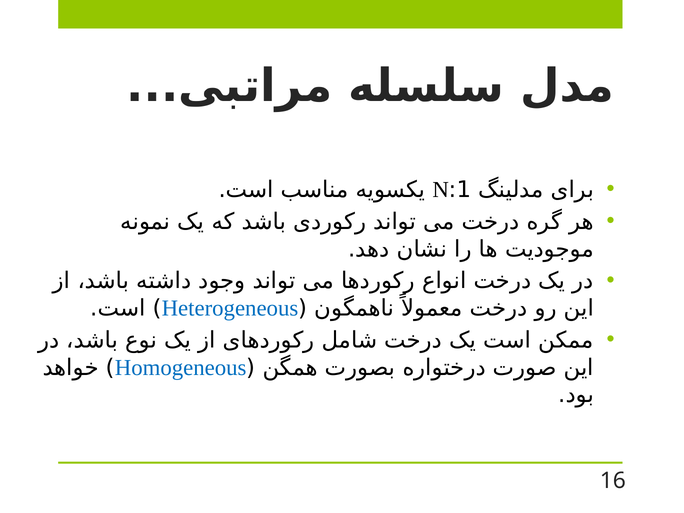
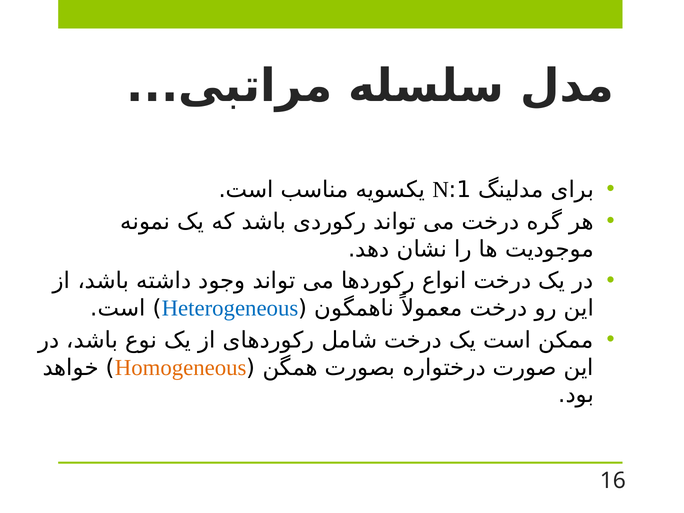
Homogeneous colour: blue -> orange
